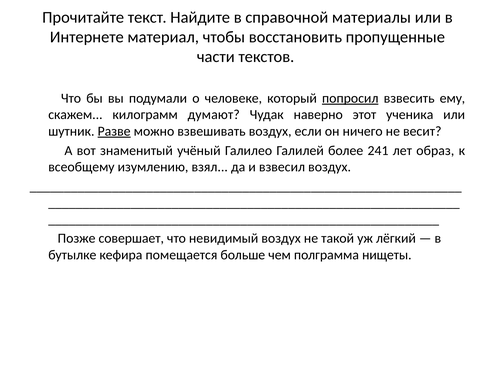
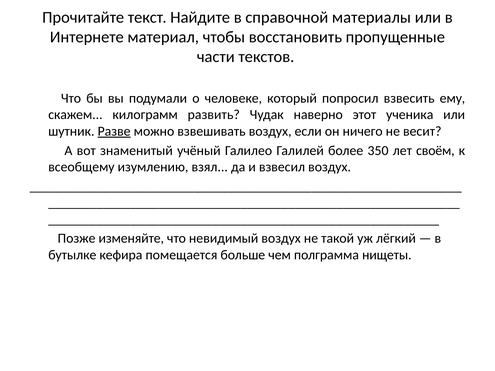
попросил underline: present -> none
думают: думают -> развить
241: 241 -> 350
образ: образ -> своём
совершает: совершает -> изменяйте
